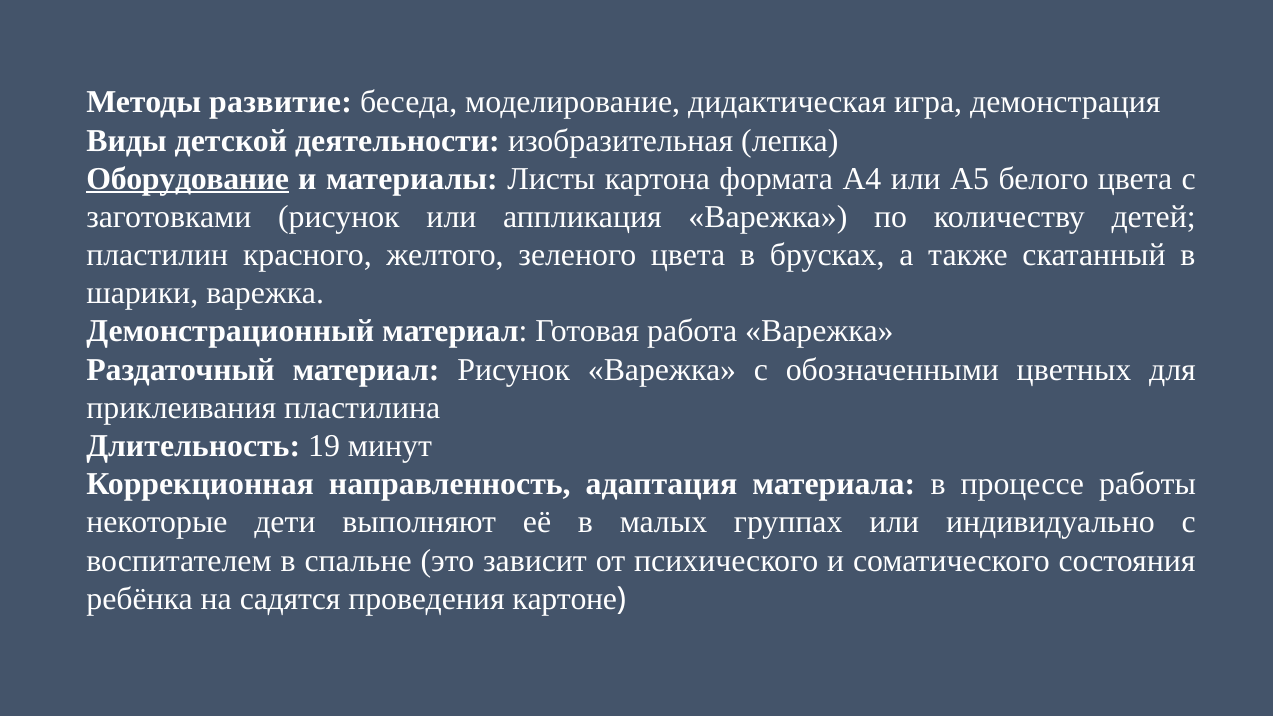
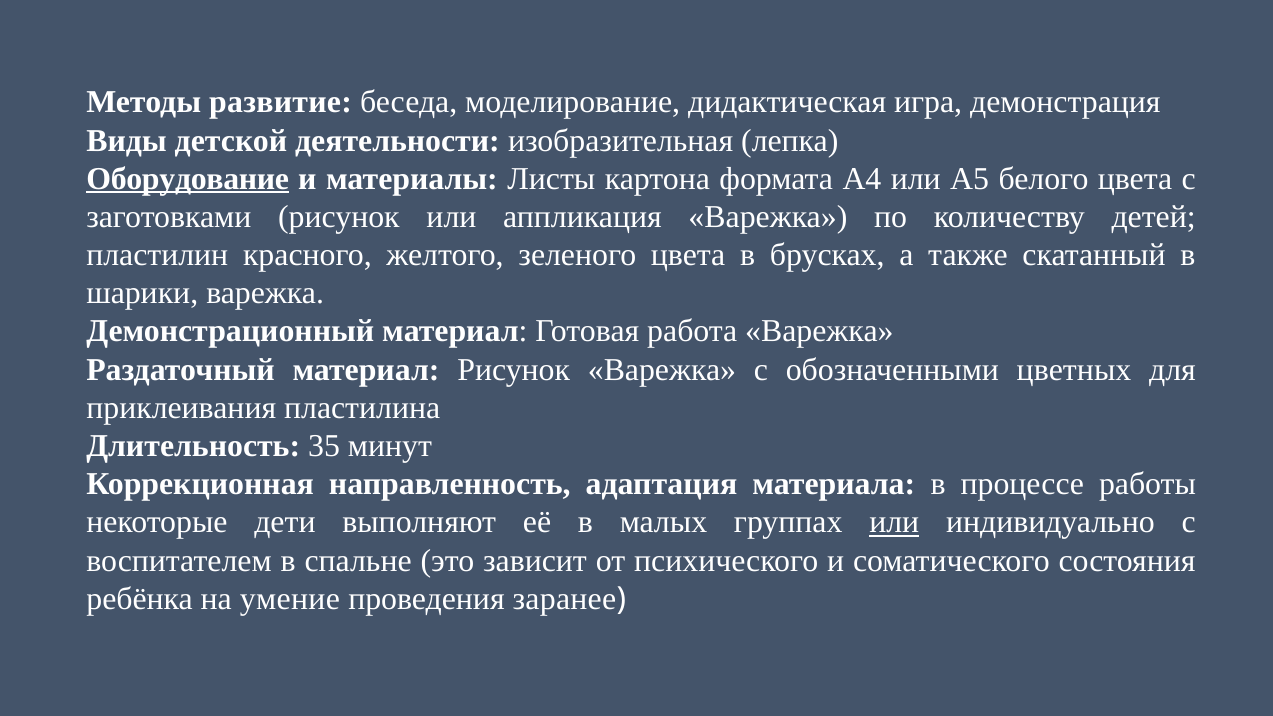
19: 19 -> 35
или at (894, 522) underline: none -> present
садятся: садятся -> умение
картоне: картоне -> заранее
